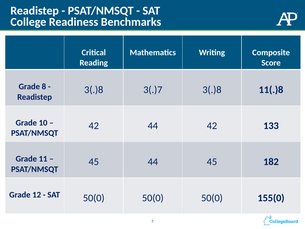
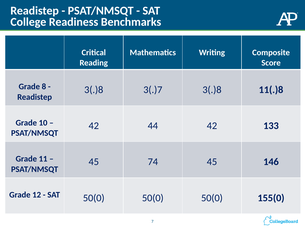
45 44: 44 -> 74
182: 182 -> 146
